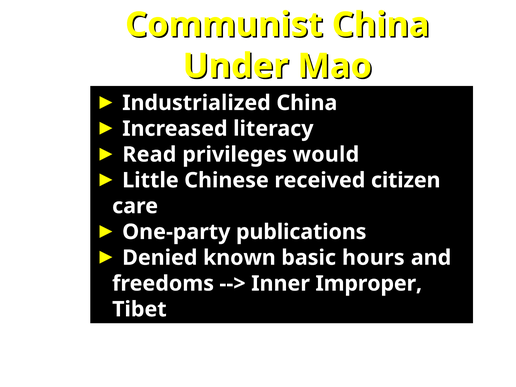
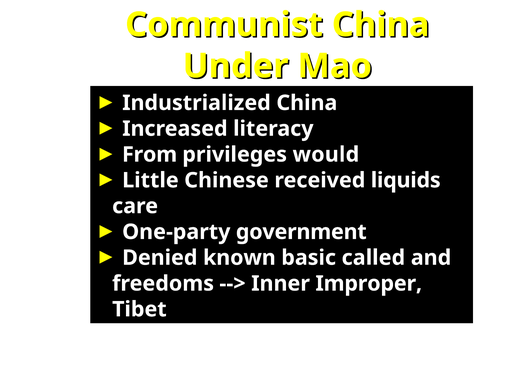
Read: Read -> From
citizen: citizen -> liquids
publications: publications -> government
hours: hours -> called
